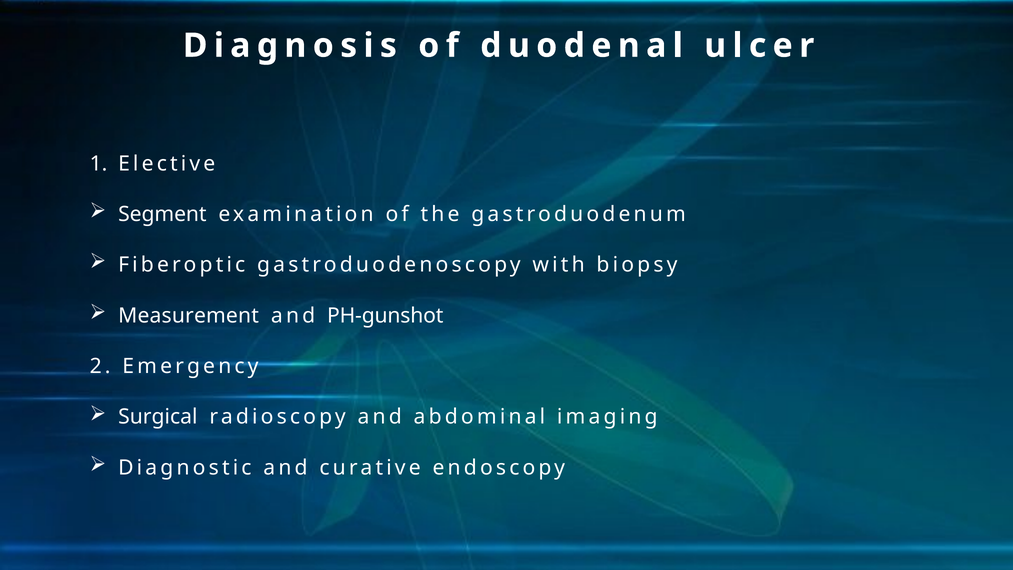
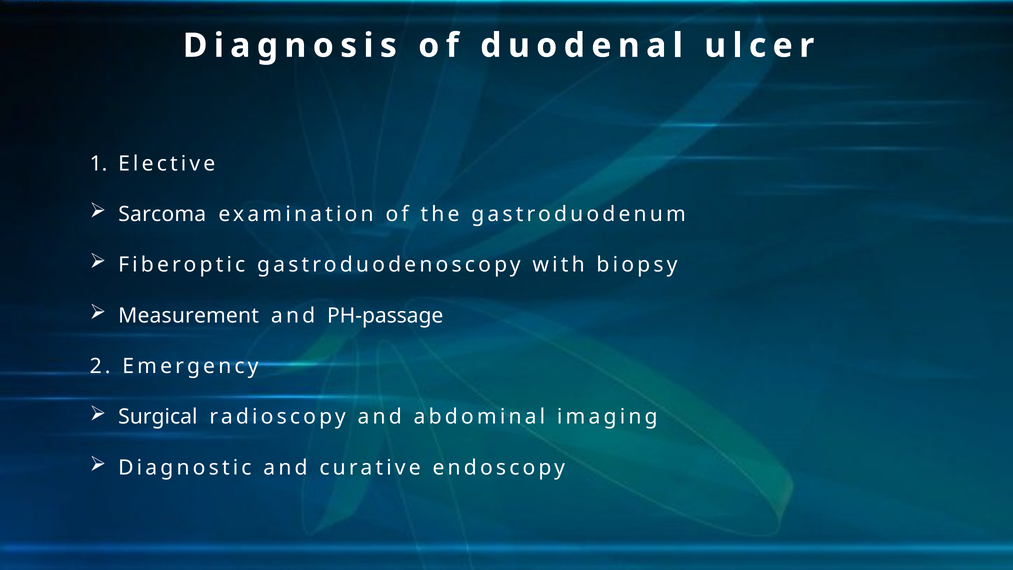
Segment: Segment -> Sarcoma
PH-gunshot: PH-gunshot -> PH-passage
